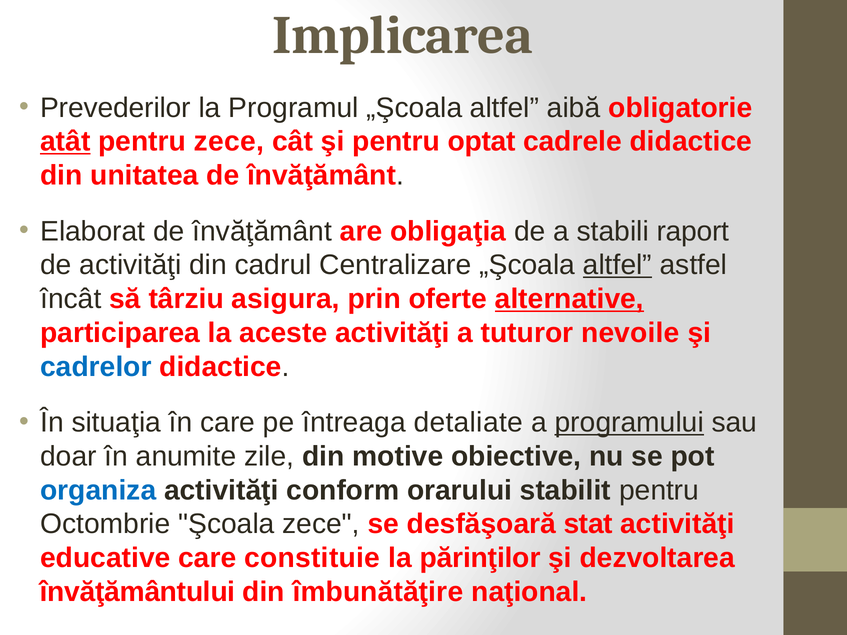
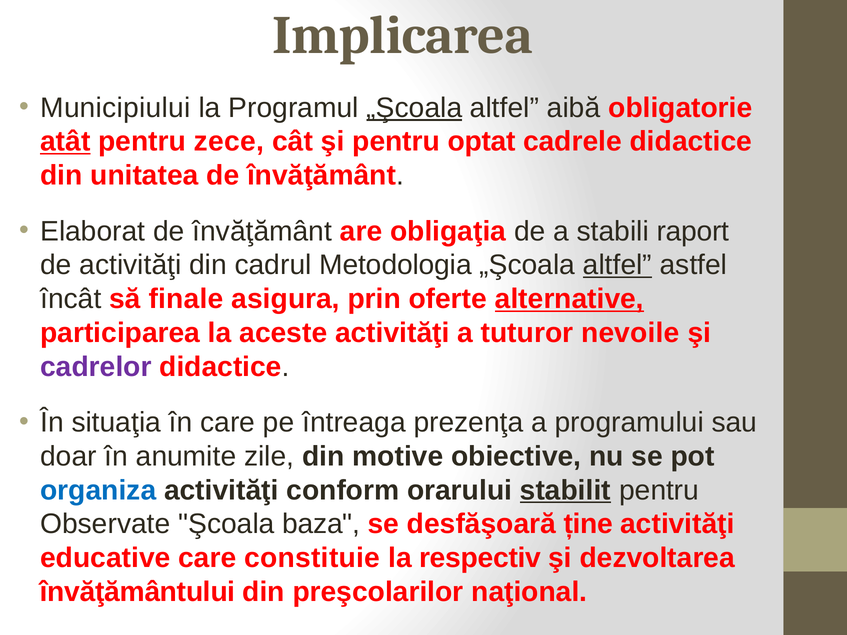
Prevederilor: Prevederilor -> Municipiului
„Şcoala at (414, 108) underline: none -> present
Centralizare: Centralizare -> Metodologia
târziu: târziu -> finale
cadrelor colour: blue -> purple
detaliate: detaliate -> prezenţa
programului underline: present -> none
stabilit underline: none -> present
Octombrie: Octombrie -> Observate
Şcoala zece: zece -> baza
stat: stat -> ține
părinţilor: părinţilor -> respectiv
îmbunătăţire: îmbunătăţire -> preşcolarilor
